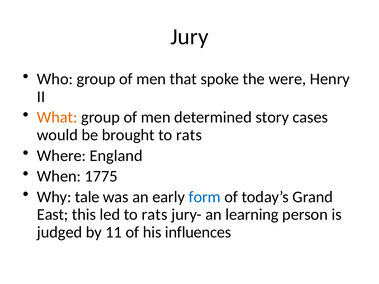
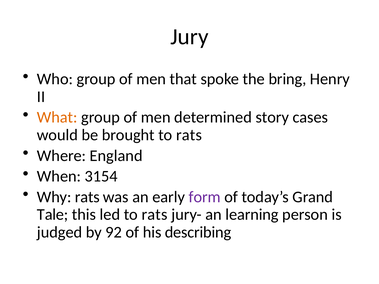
were: were -> bring
1775: 1775 -> 3154
Why tale: tale -> rats
form colour: blue -> purple
East: East -> Tale
11: 11 -> 92
influences: influences -> describing
